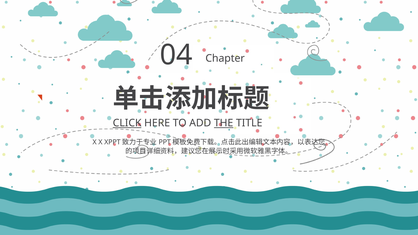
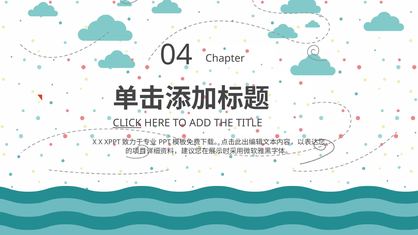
THE underline: present -> none
